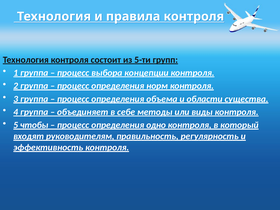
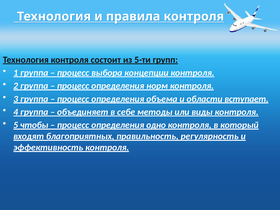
существа: существа -> вступает
руководителям: руководителям -> благоприятных
